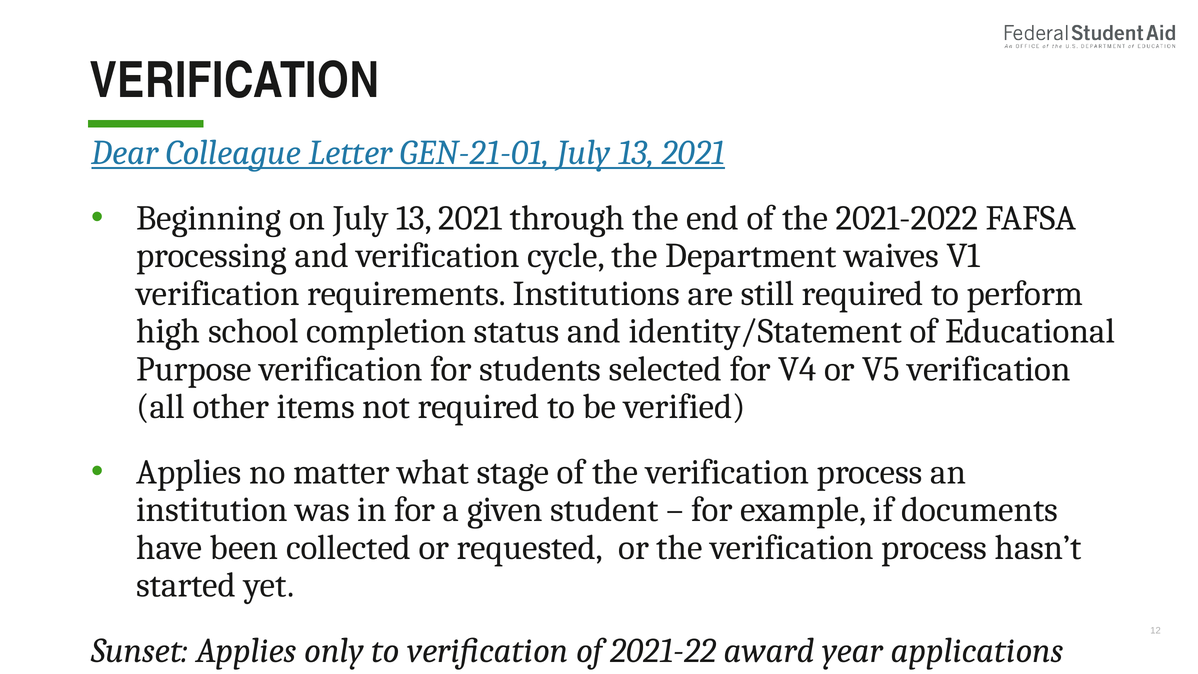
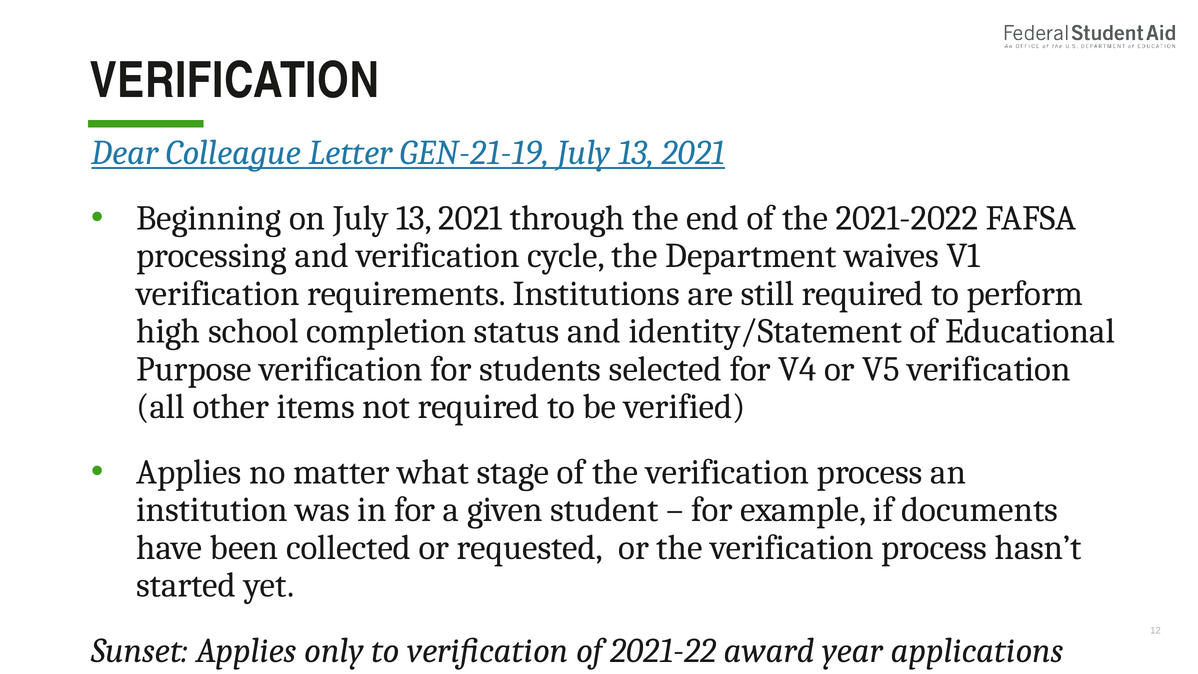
GEN-21-01: GEN-21-01 -> GEN-21-19
